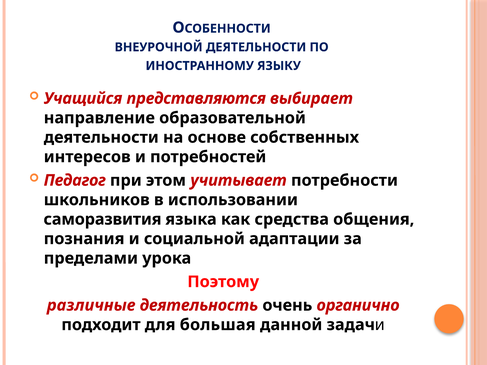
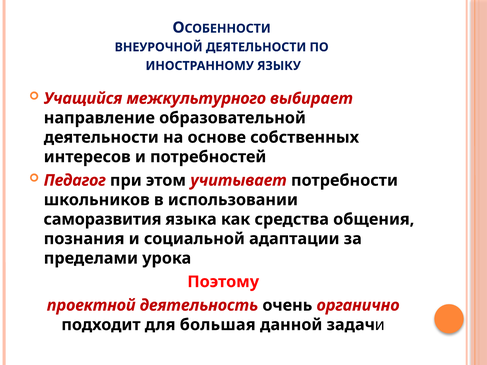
представляются: представляются -> межкультурного
различные: различные -> проектной
